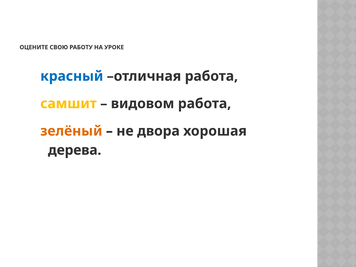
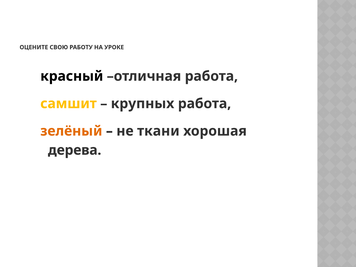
красный colour: blue -> black
видовом: видовом -> крупных
двора: двора -> ткани
